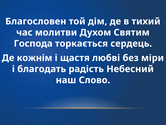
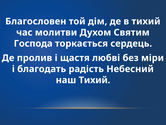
кожнім: кожнім -> пролив
наш Слово: Слово -> Тихий
